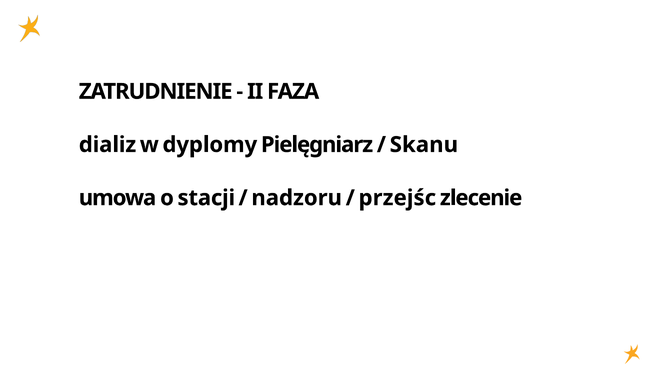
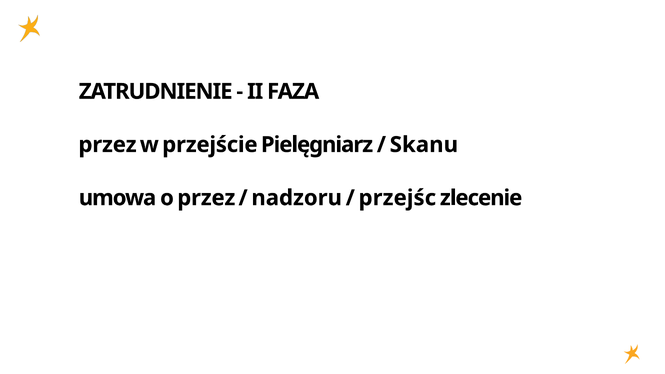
dializ at (108, 145): dializ -> przez
dyplomy: dyplomy -> przejście
o stacji: stacji -> przez
